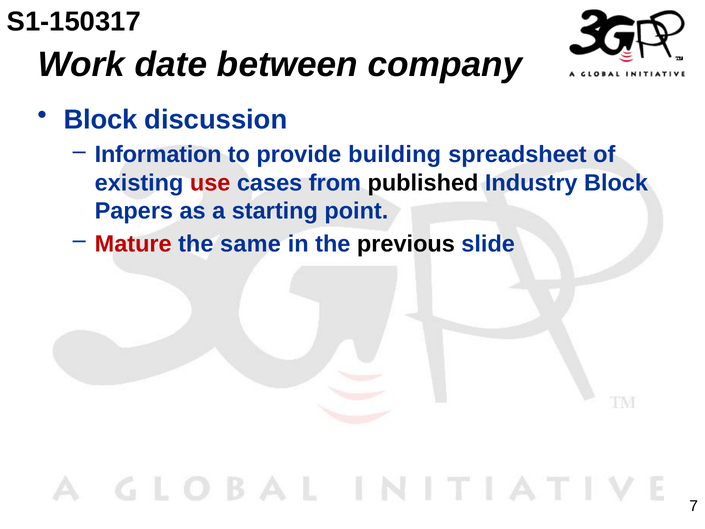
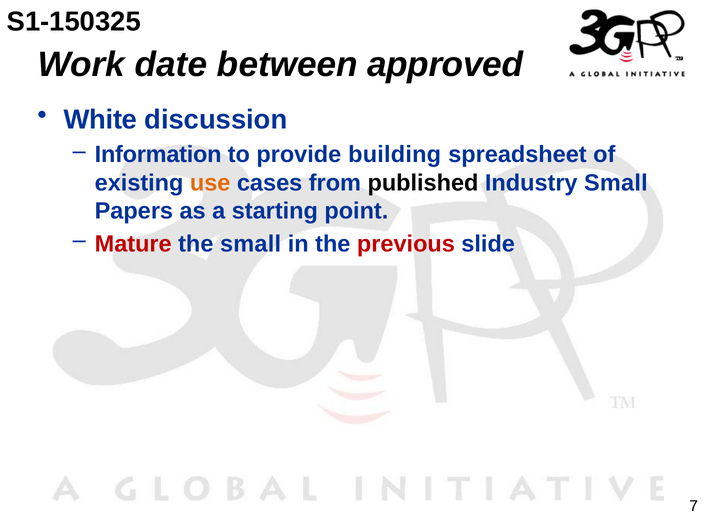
S1-150317: S1-150317 -> S1-150325
company: company -> approved
Block at (100, 120): Block -> White
use colour: red -> orange
Industry Block: Block -> Small
the same: same -> small
previous colour: black -> red
